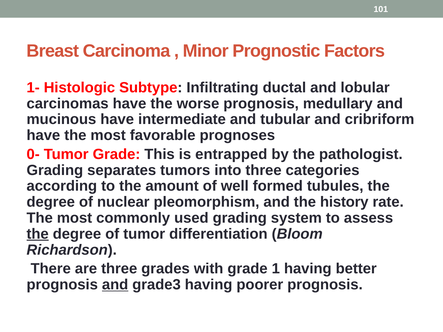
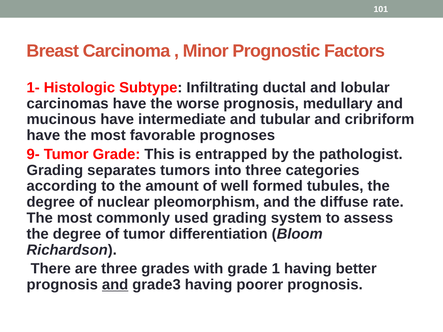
0-: 0- -> 9-
history: history -> diffuse
the at (38, 234) underline: present -> none
